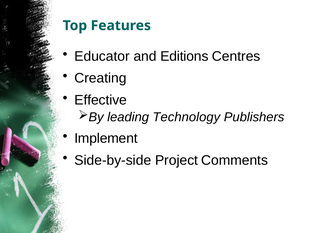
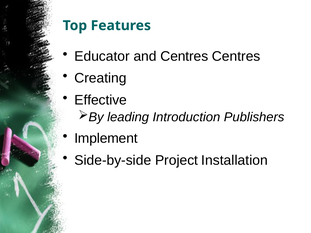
and Editions: Editions -> Centres
Technology: Technology -> Introduction
Comments: Comments -> Installation
